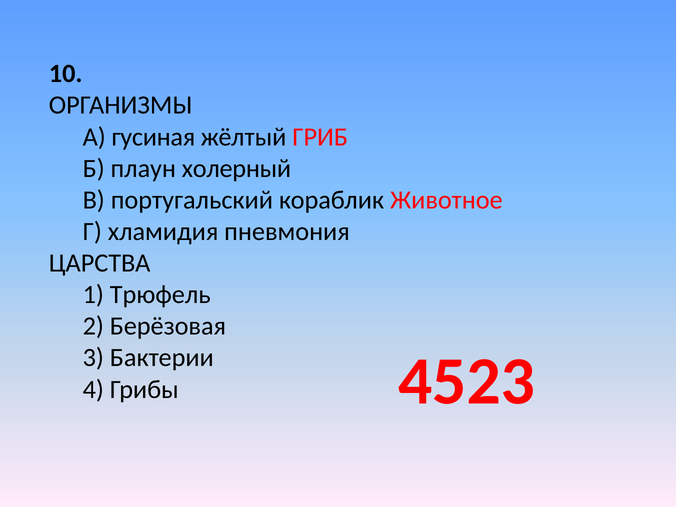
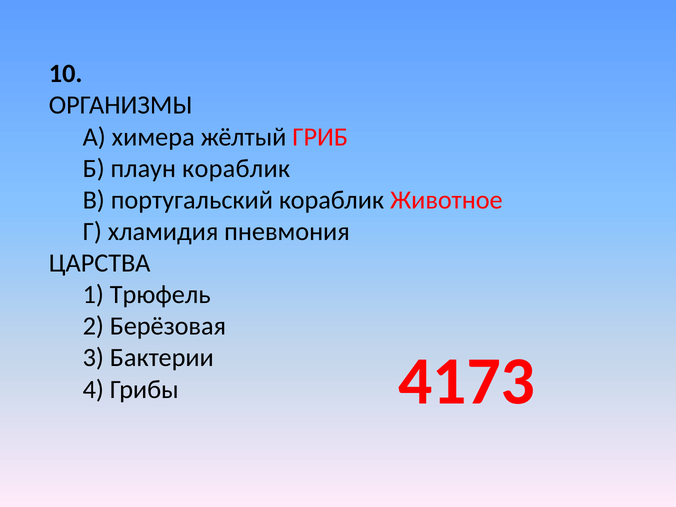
гусиная: гусиная -> химера
плаун холерный: холерный -> кораблик
4523: 4523 -> 4173
